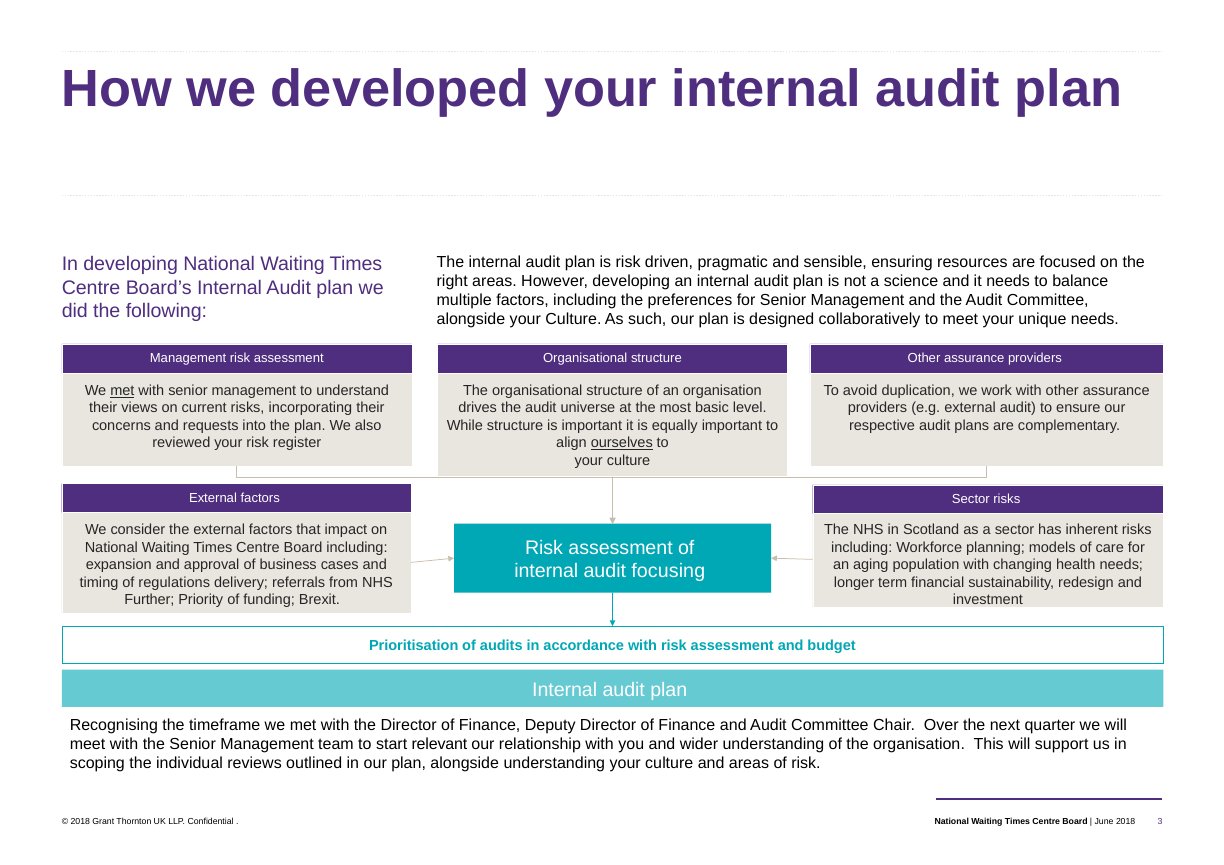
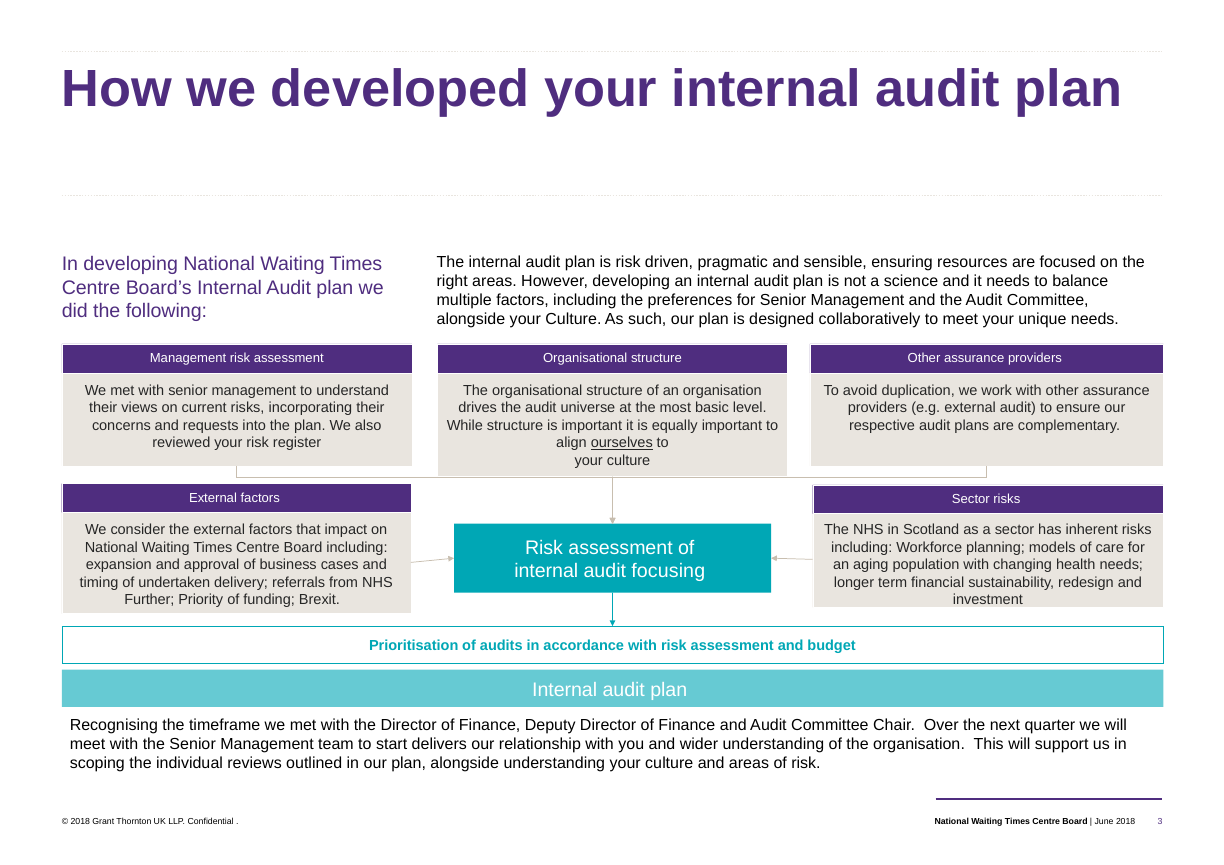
met at (122, 391) underline: present -> none
regulations: regulations -> undertaken
relevant: relevant -> delivers
